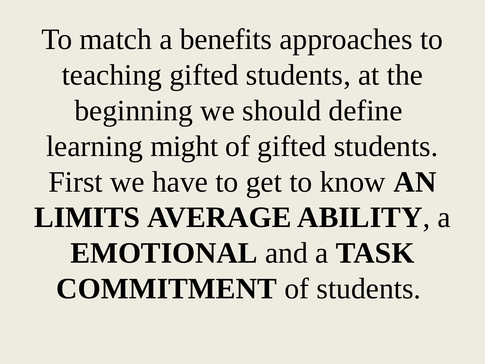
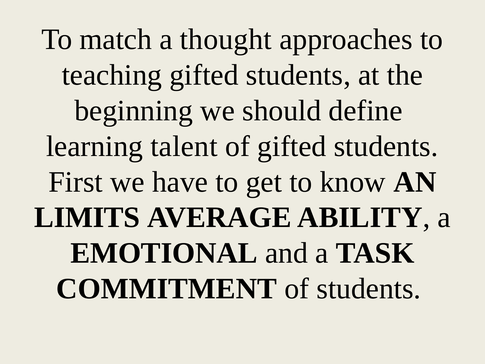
benefits: benefits -> thought
might: might -> talent
